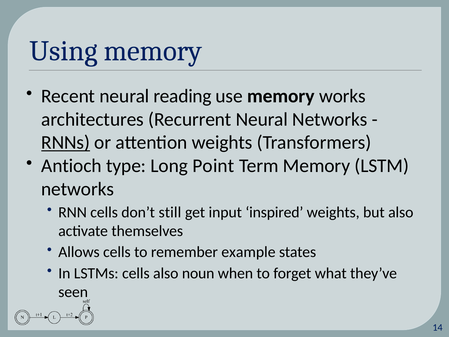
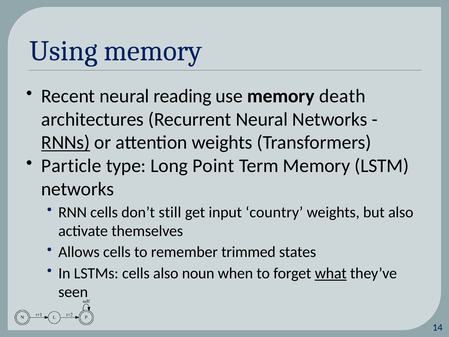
works: works -> death
Antioch: Antioch -> Particle
inspired: inspired -> country
example: example -> trimmed
what underline: none -> present
